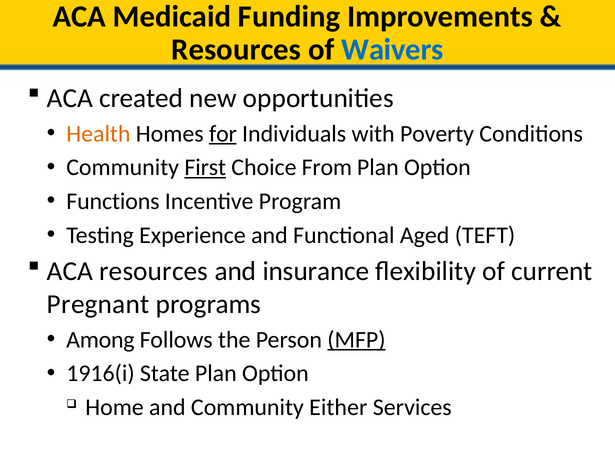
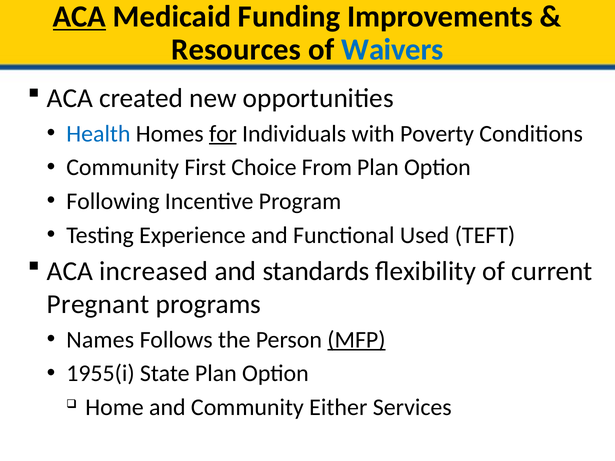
ACA at (79, 17) underline: none -> present
Health colour: orange -> blue
First underline: present -> none
Functions: Functions -> Following
Aged: Aged -> Used
ACA resources: resources -> increased
insurance: insurance -> standards
Among: Among -> Names
1916(i: 1916(i -> 1955(i
